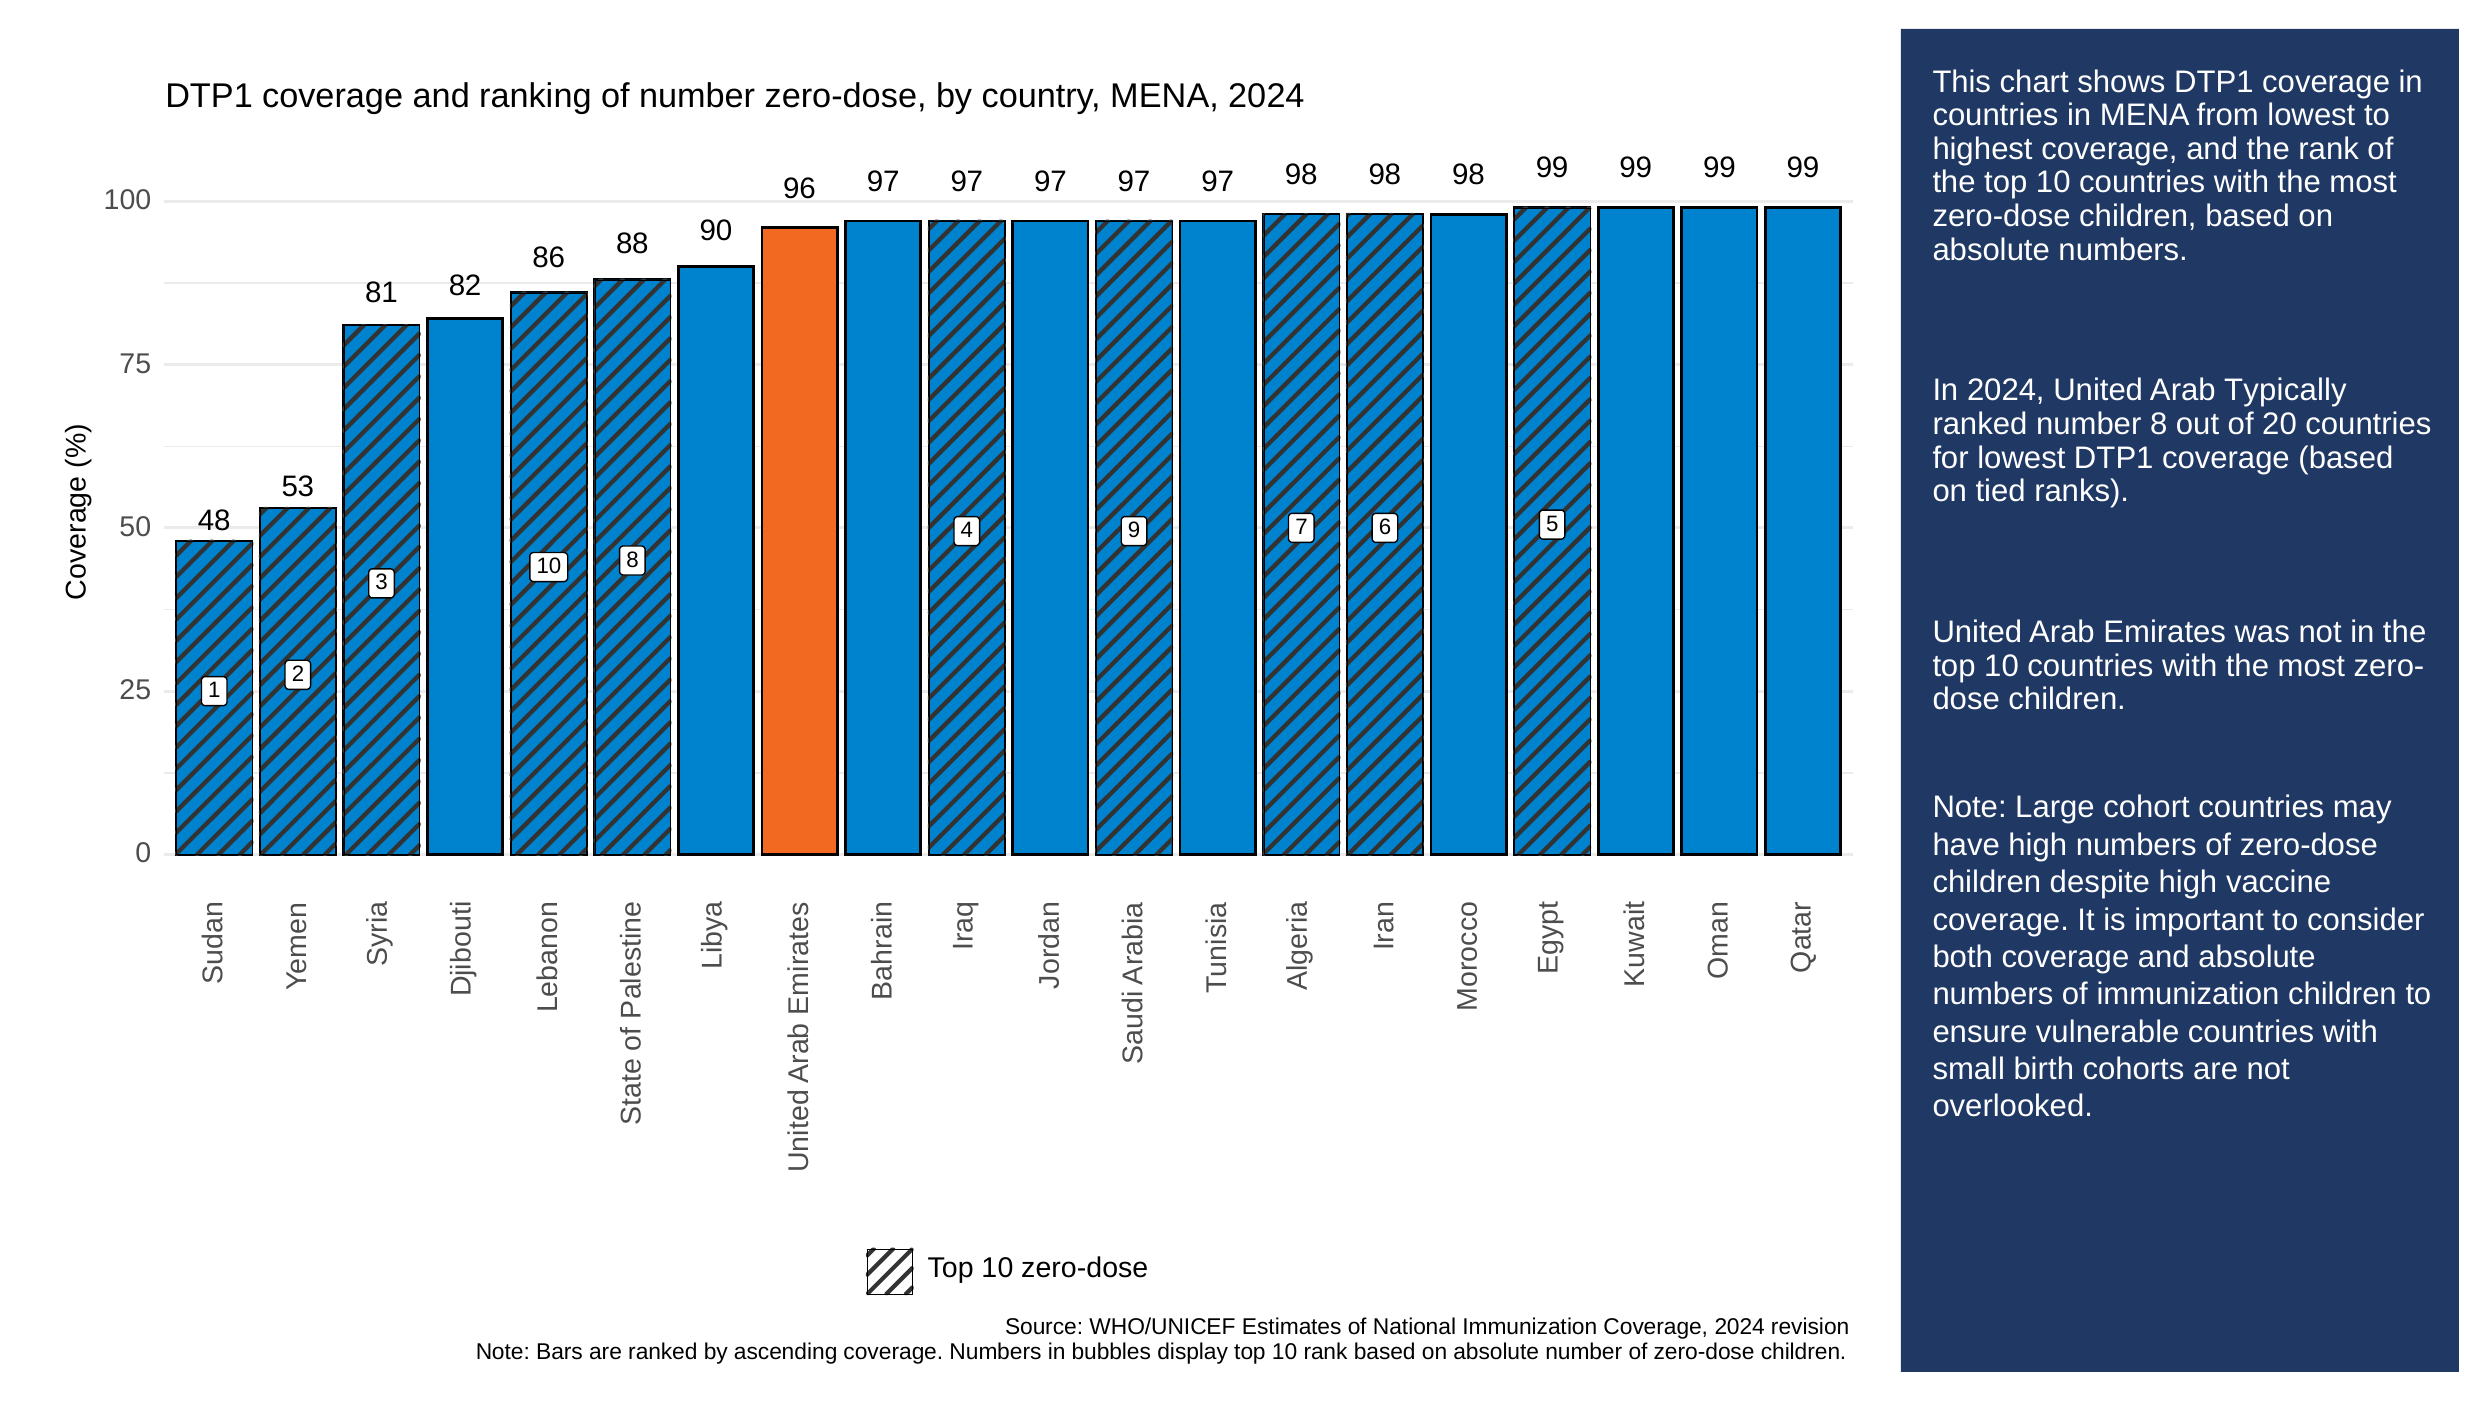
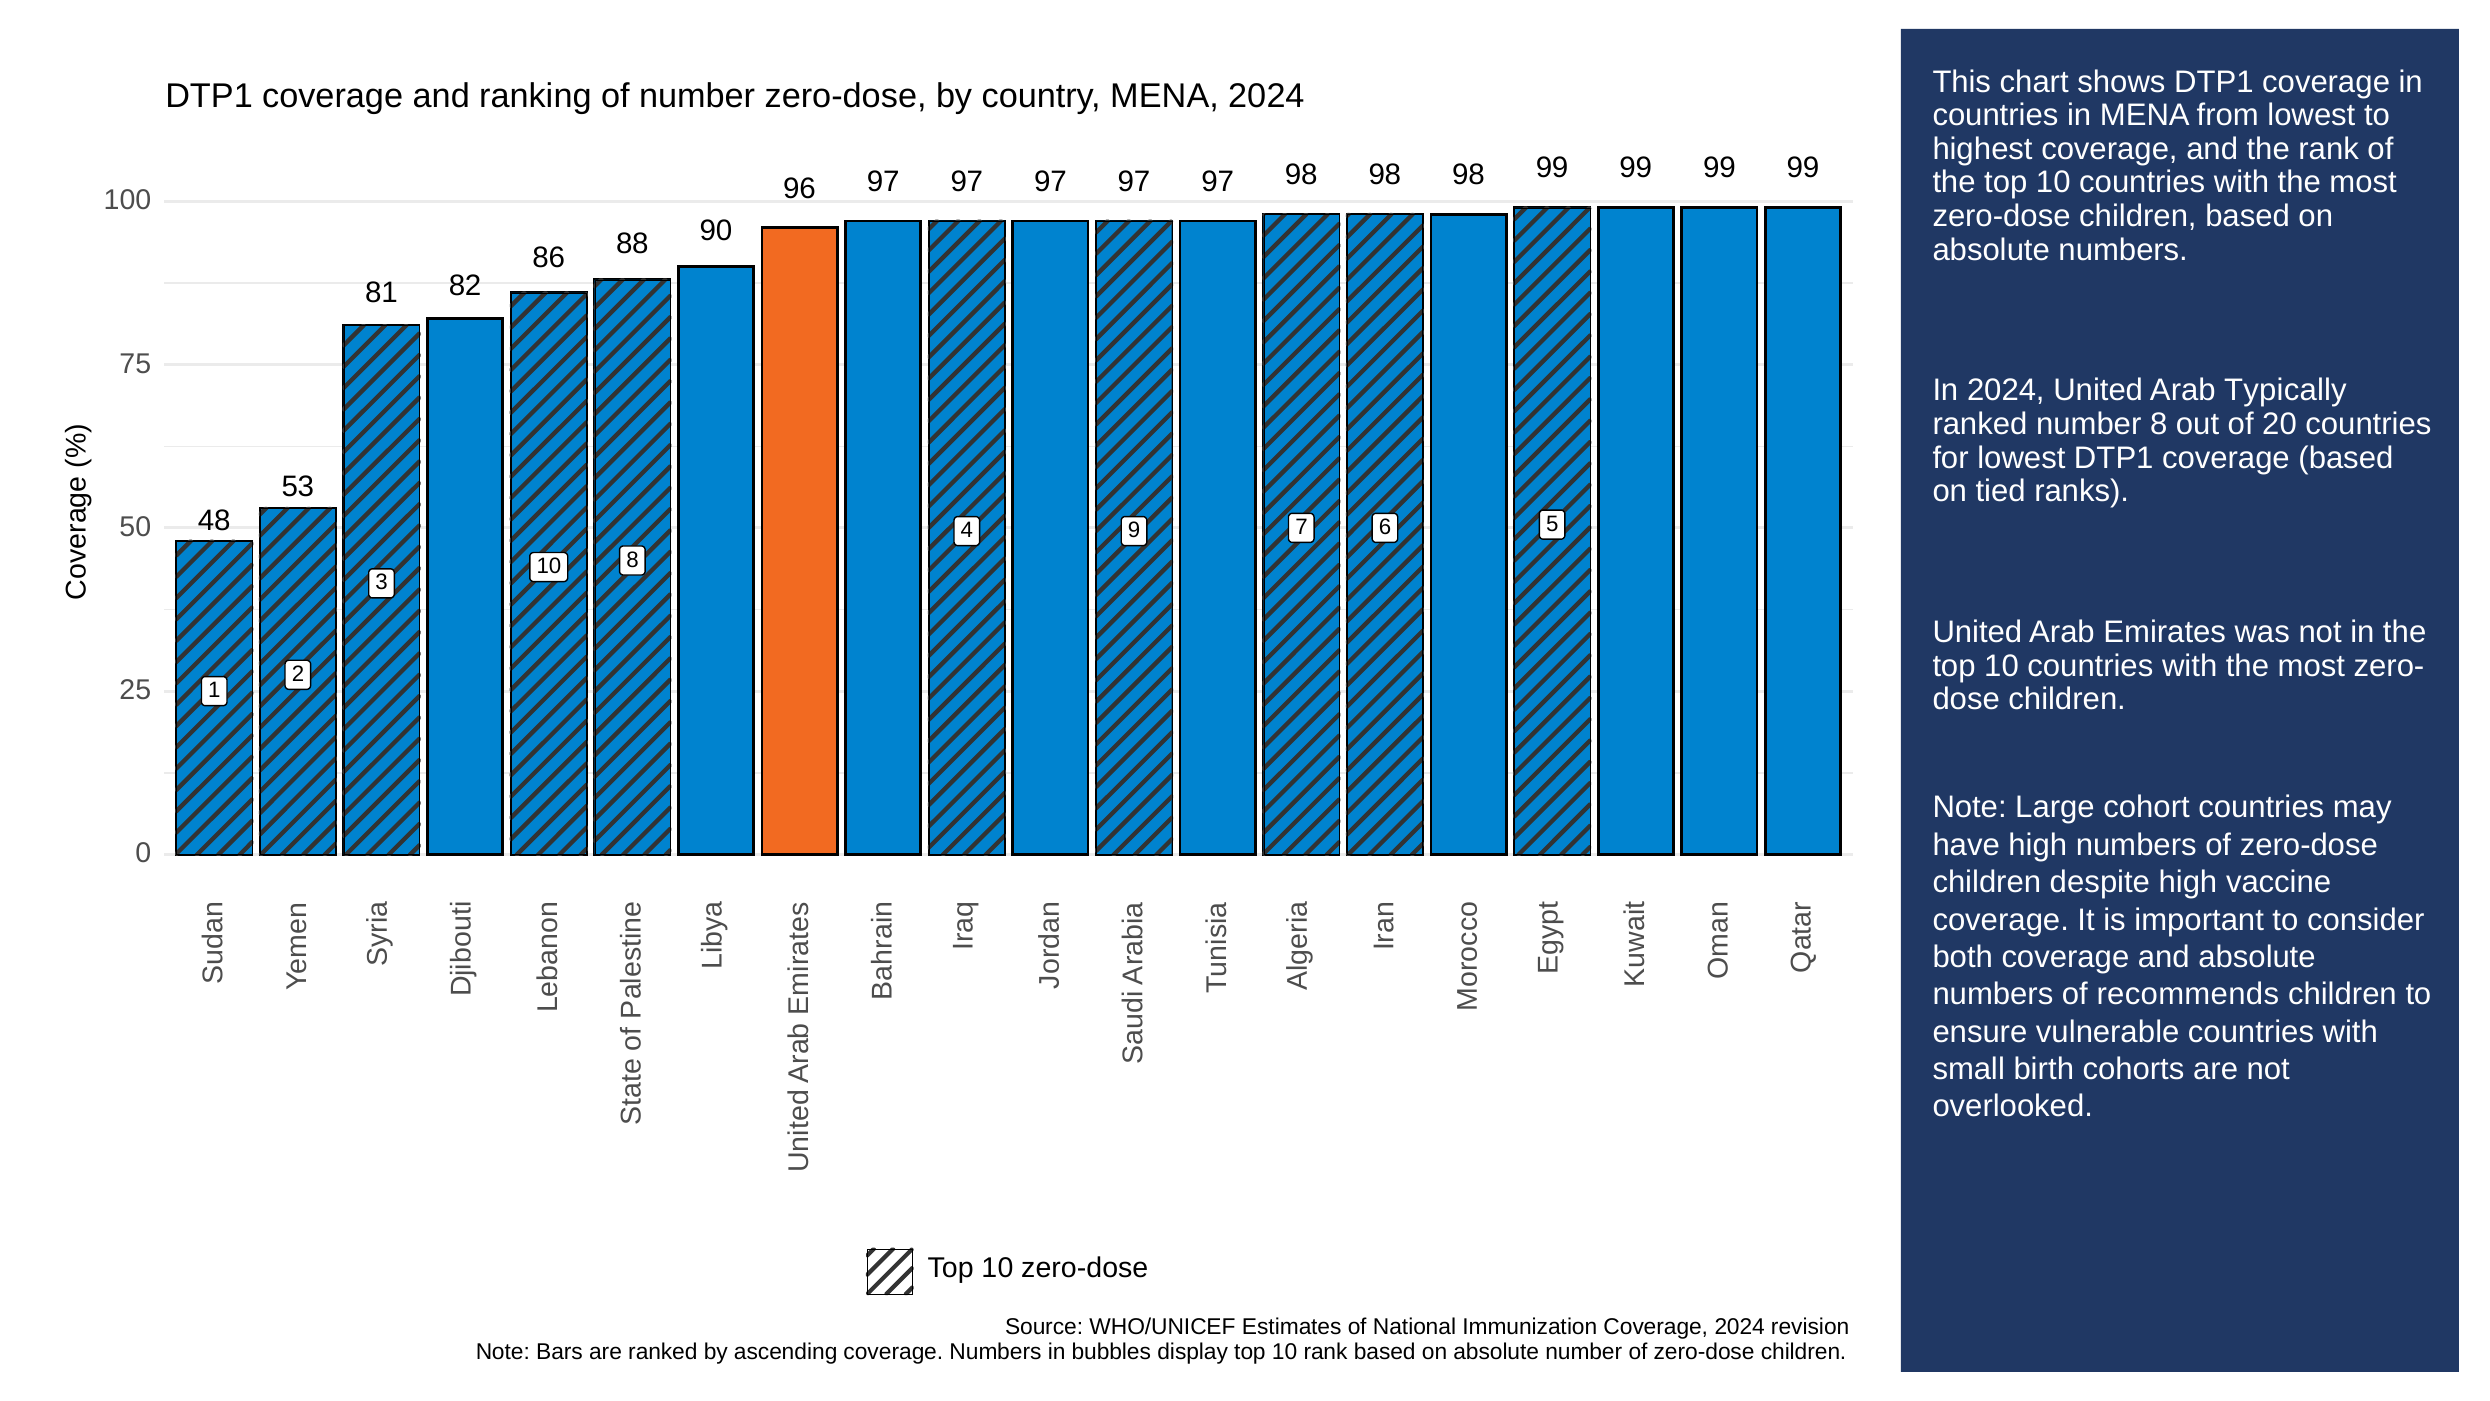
of immunization: immunization -> recommends
